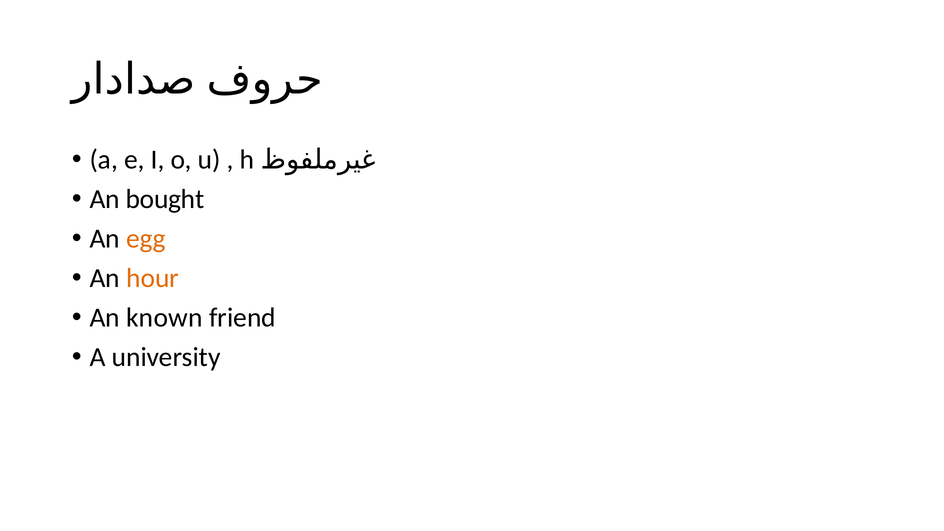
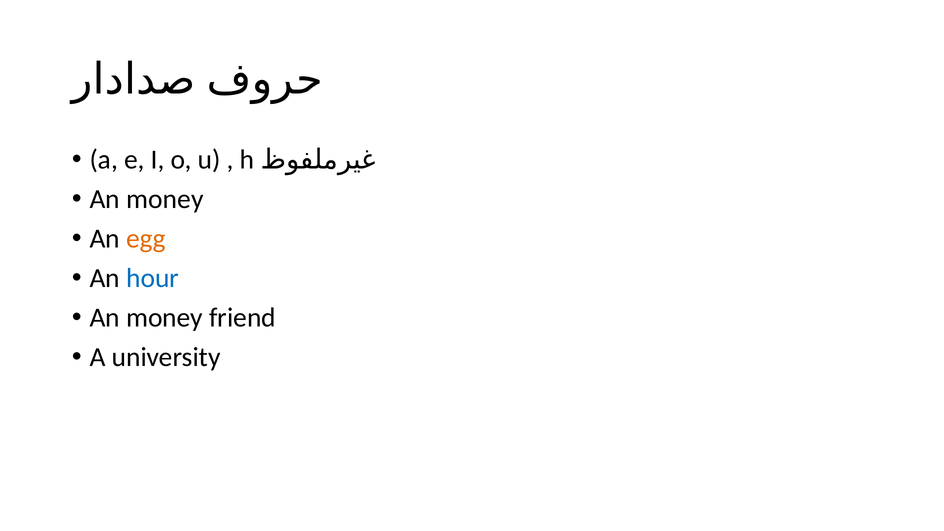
bought at (165, 199): bought -> money
hour colour: orange -> blue
known at (164, 318): known -> money
